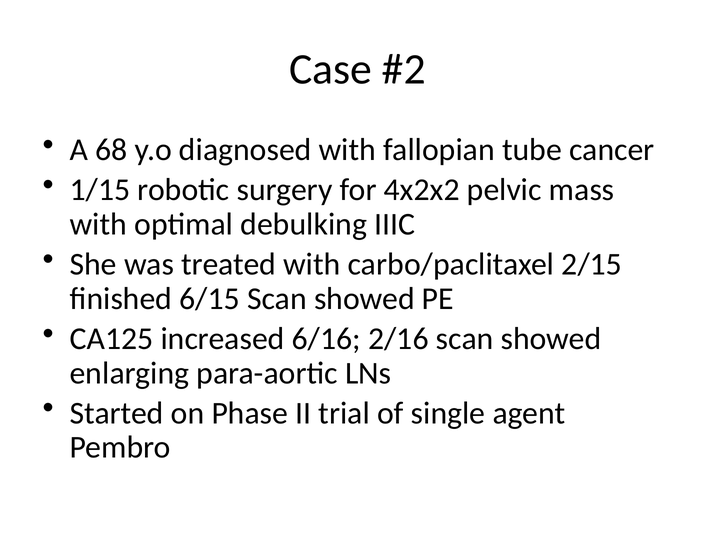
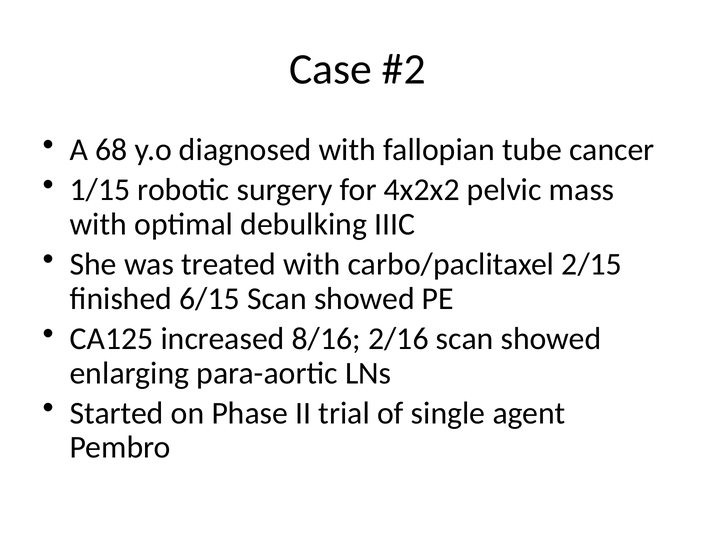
6/16: 6/16 -> 8/16
